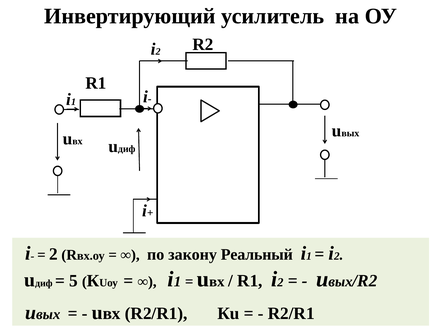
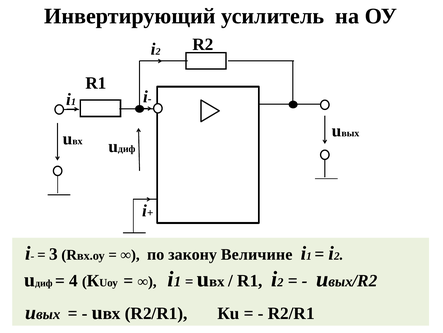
2 at (53, 253): 2 -> 3
Реальный: Реальный -> Величине
5: 5 -> 4
